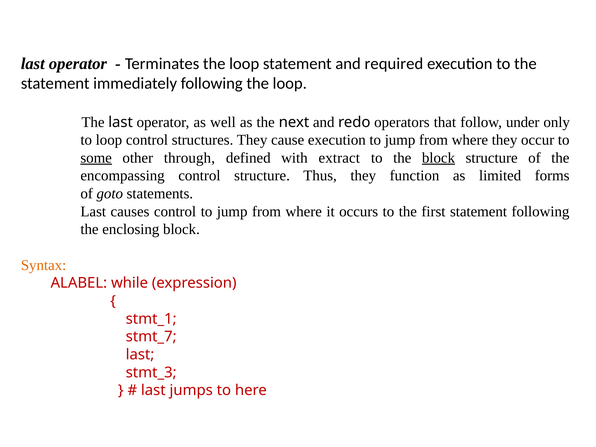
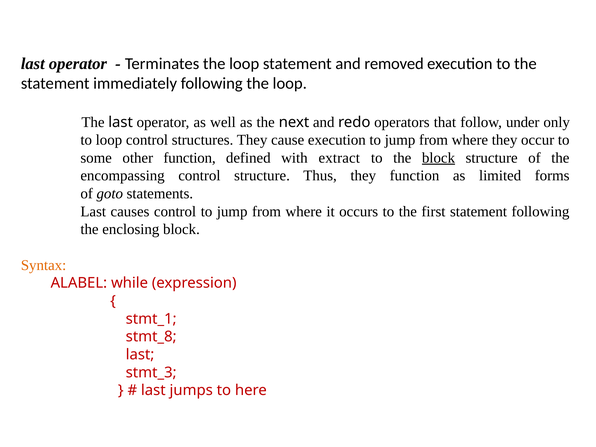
required: required -> removed
some underline: present -> none
other through: through -> function
stmt_7: stmt_7 -> stmt_8
